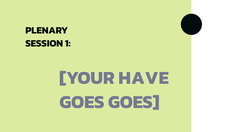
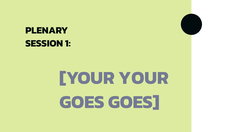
YOUR HAVE: HAVE -> YOUR
